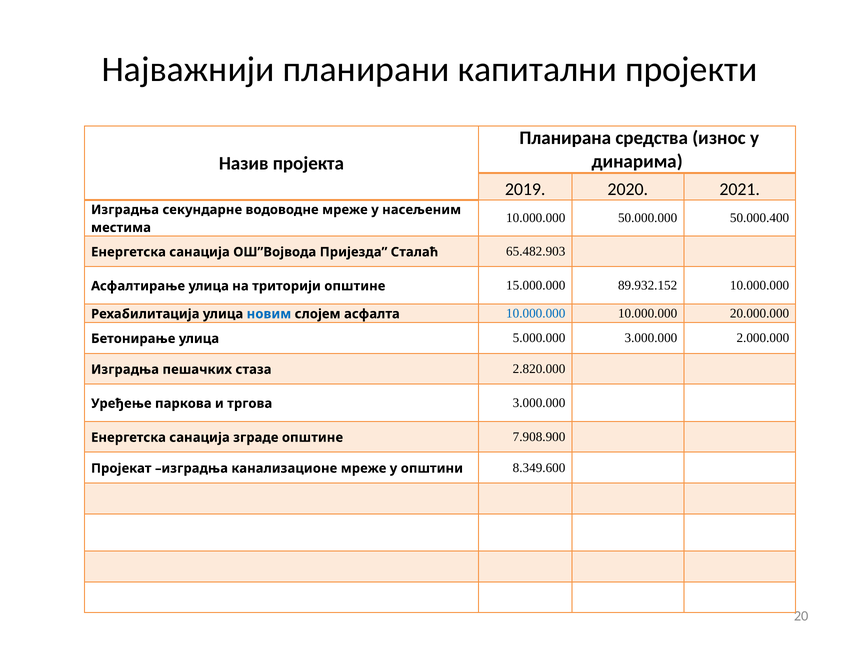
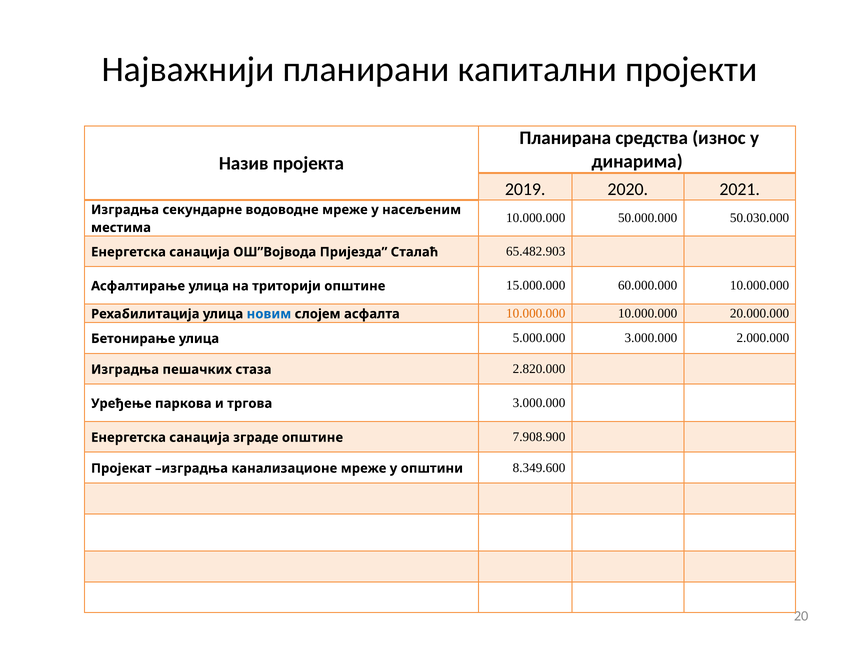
50.000.400: 50.000.400 -> 50.030.000
89.932.152: 89.932.152 -> 60.000.000
10.000.000 at (536, 313) colour: blue -> orange
